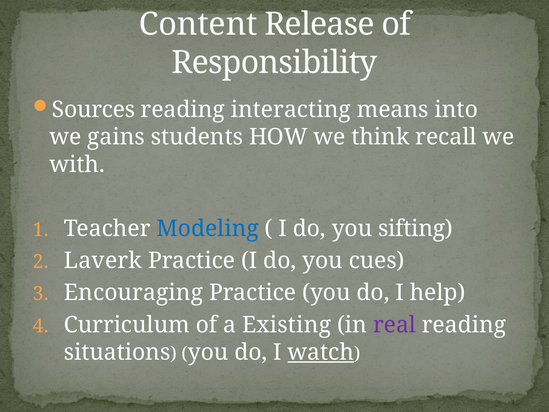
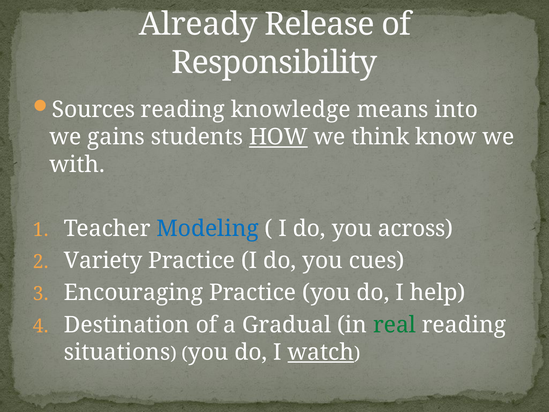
Content: Content -> Already
interacting: interacting -> knowledge
HOW underline: none -> present
recall: recall -> know
sifting: sifting -> across
Laverk: Laverk -> Variety
Curriculum: Curriculum -> Destination
Existing: Existing -> Gradual
real colour: purple -> green
